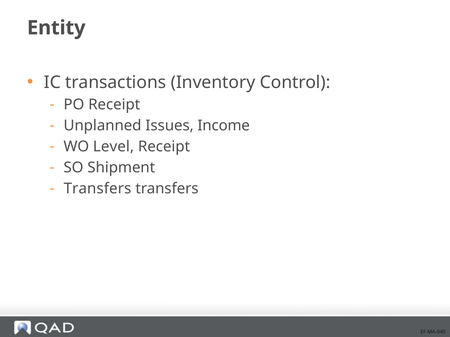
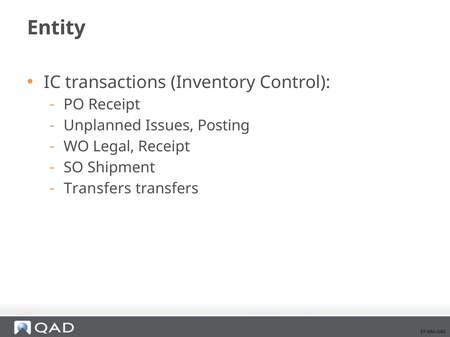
Income: Income -> Posting
Level: Level -> Legal
